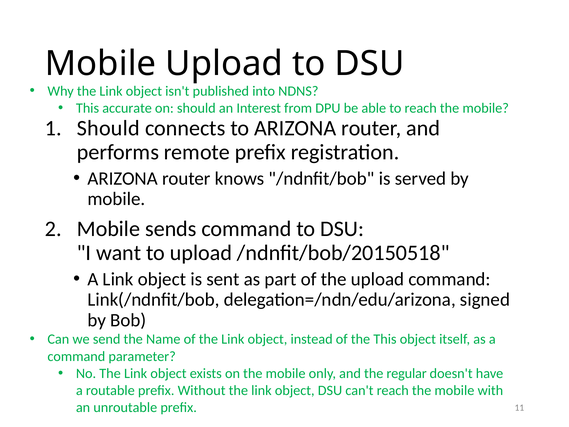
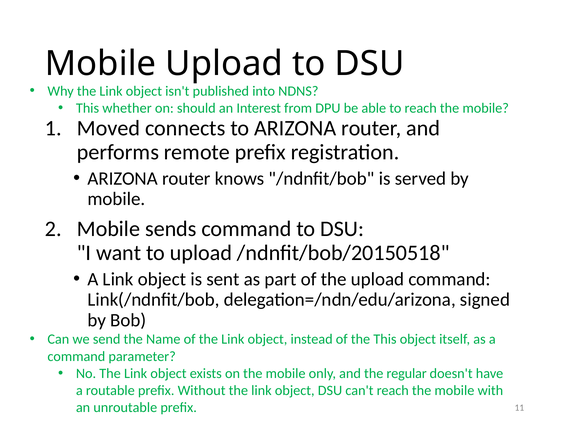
accurate: accurate -> whether
Should at (108, 128): Should -> Moved
